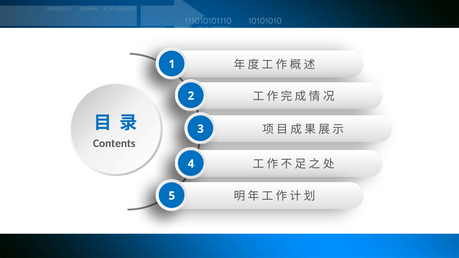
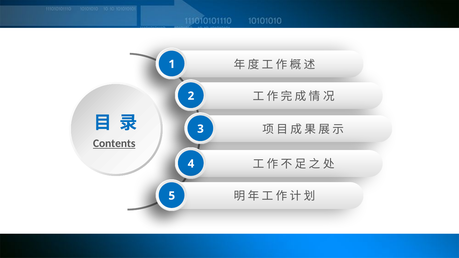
Contents underline: none -> present
